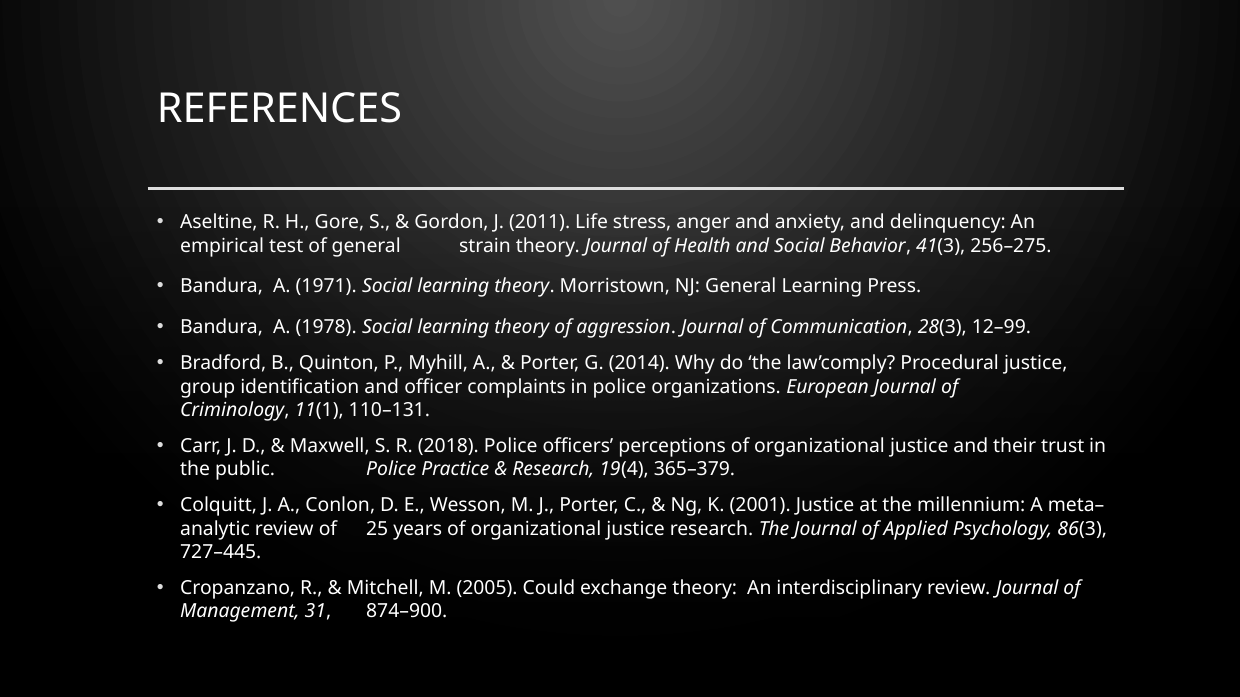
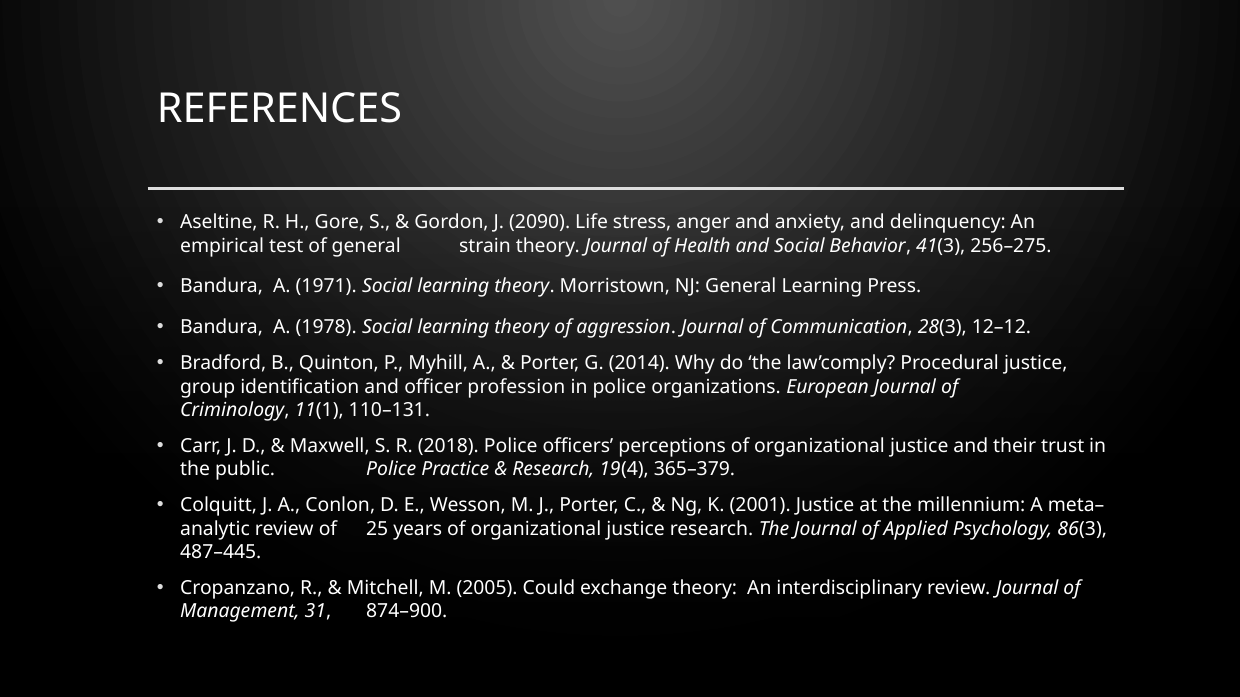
2011: 2011 -> 2090
12–99: 12–99 -> 12–12
complaints: complaints -> profession
727–445: 727–445 -> 487–445
